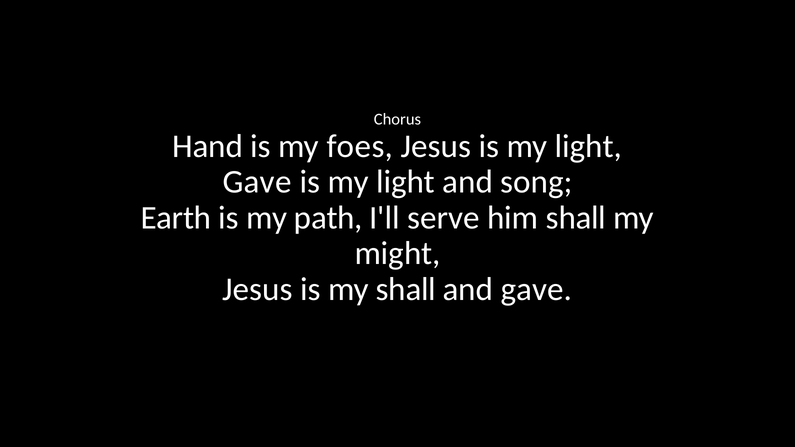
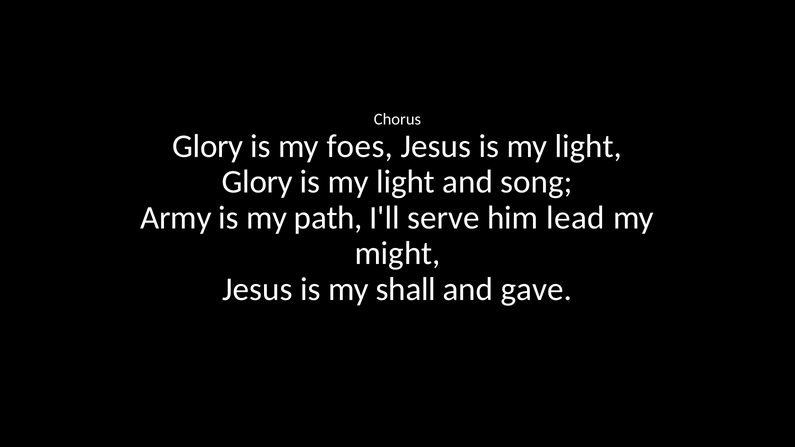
Hand at (208, 146): Hand -> Glory
Gave at (257, 182): Gave -> Glory
Earth: Earth -> Army
him shall: shall -> lead
